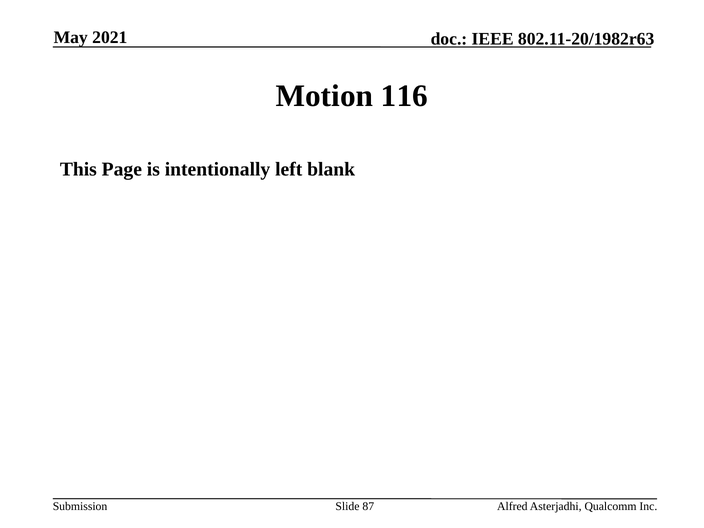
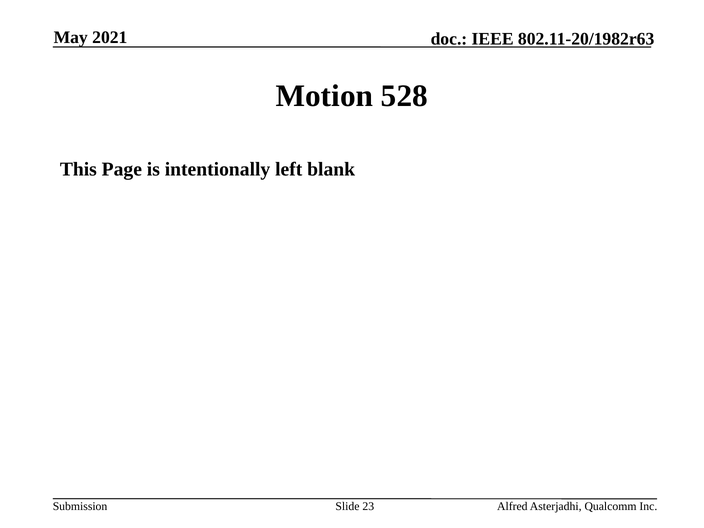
116: 116 -> 528
87: 87 -> 23
